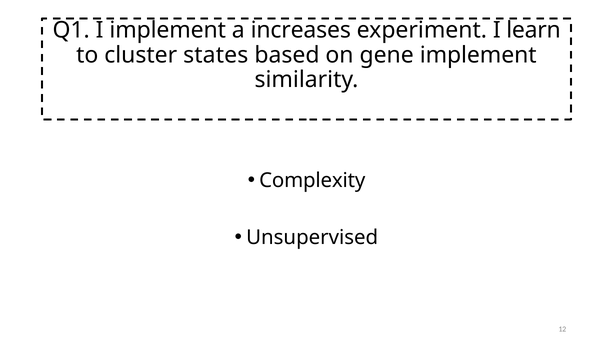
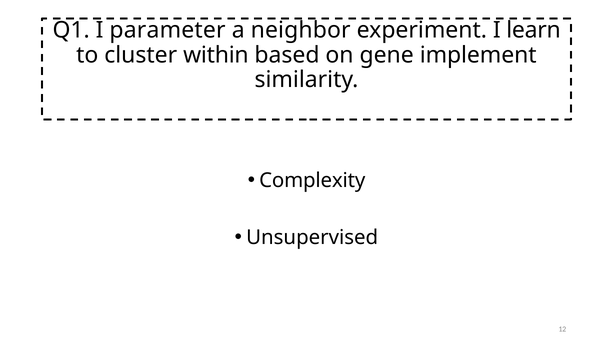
I implement: implement -> parameter
increases: increases -> neighbor
states: states -> within
